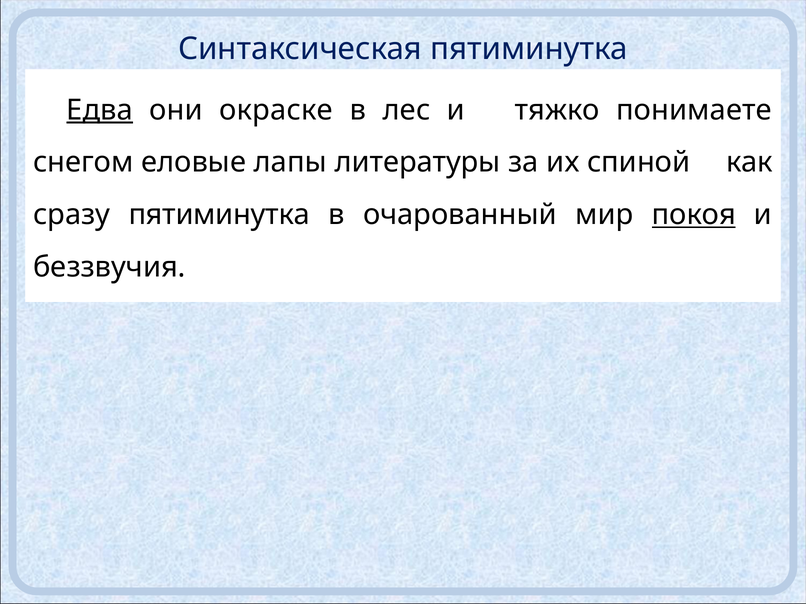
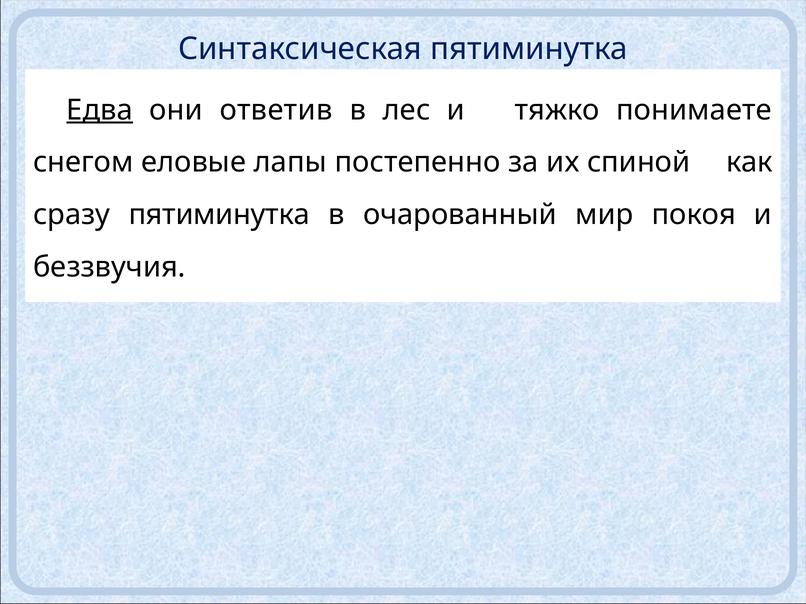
окраске: окраске -> ответив
литературы: литературы -> постепенно
покоя underline: present -> none
